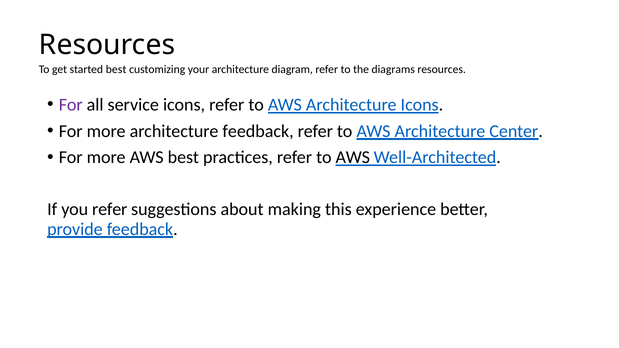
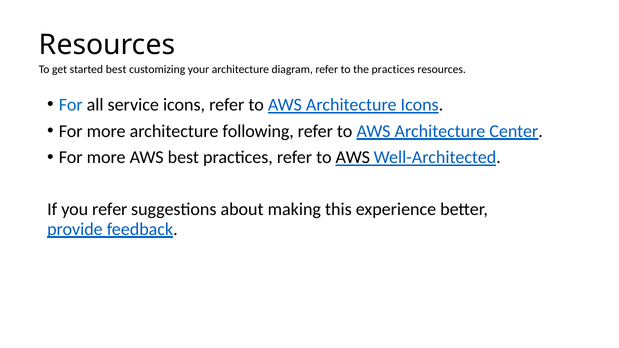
the diagrams: diagrams -> practices
For at (71, 105) colour: purple -> blue
architecture feedback: feedback -> following
